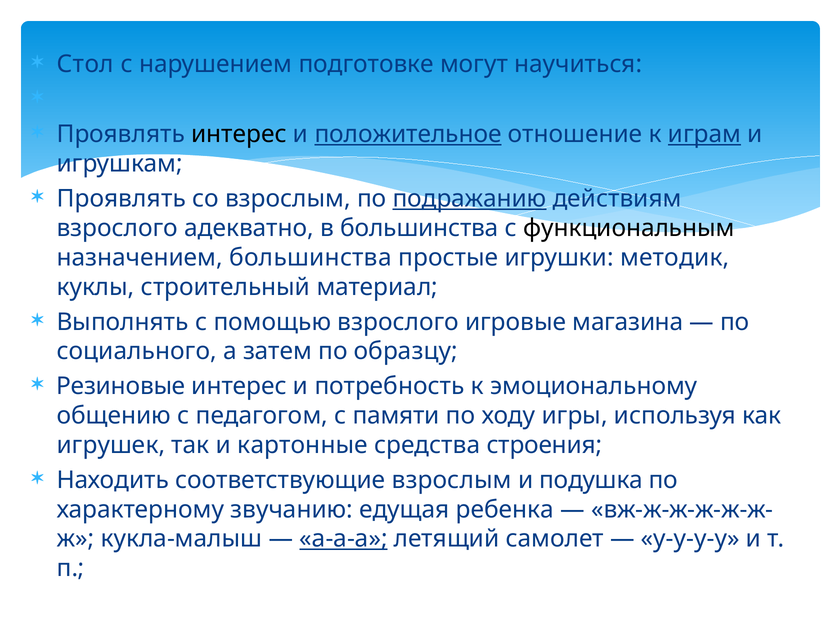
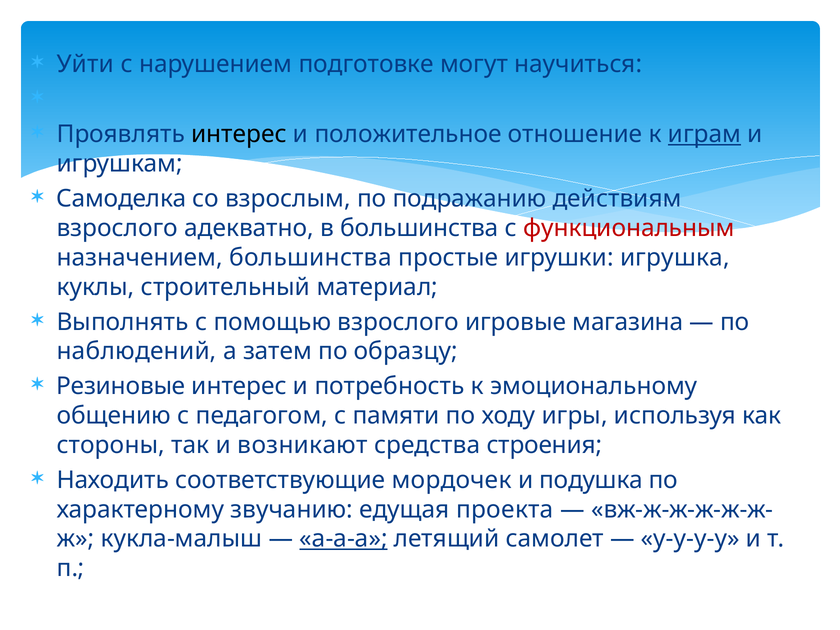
Стол: Стол -> Уйти
положительное underline: present -> none
Проявлять at (121, 199): Проявлять -> Самоделка
подражанию underline: present -> none
функциональным colour: black -> red
методик: методик -> игрушка
социального: социального -> наблюдений
игрушек: игрушек -> стороны
картонные: картонные -> возникают
соответствующие взрослым: взрослым -> мордочек
ребенка: ребенка -> проекта
